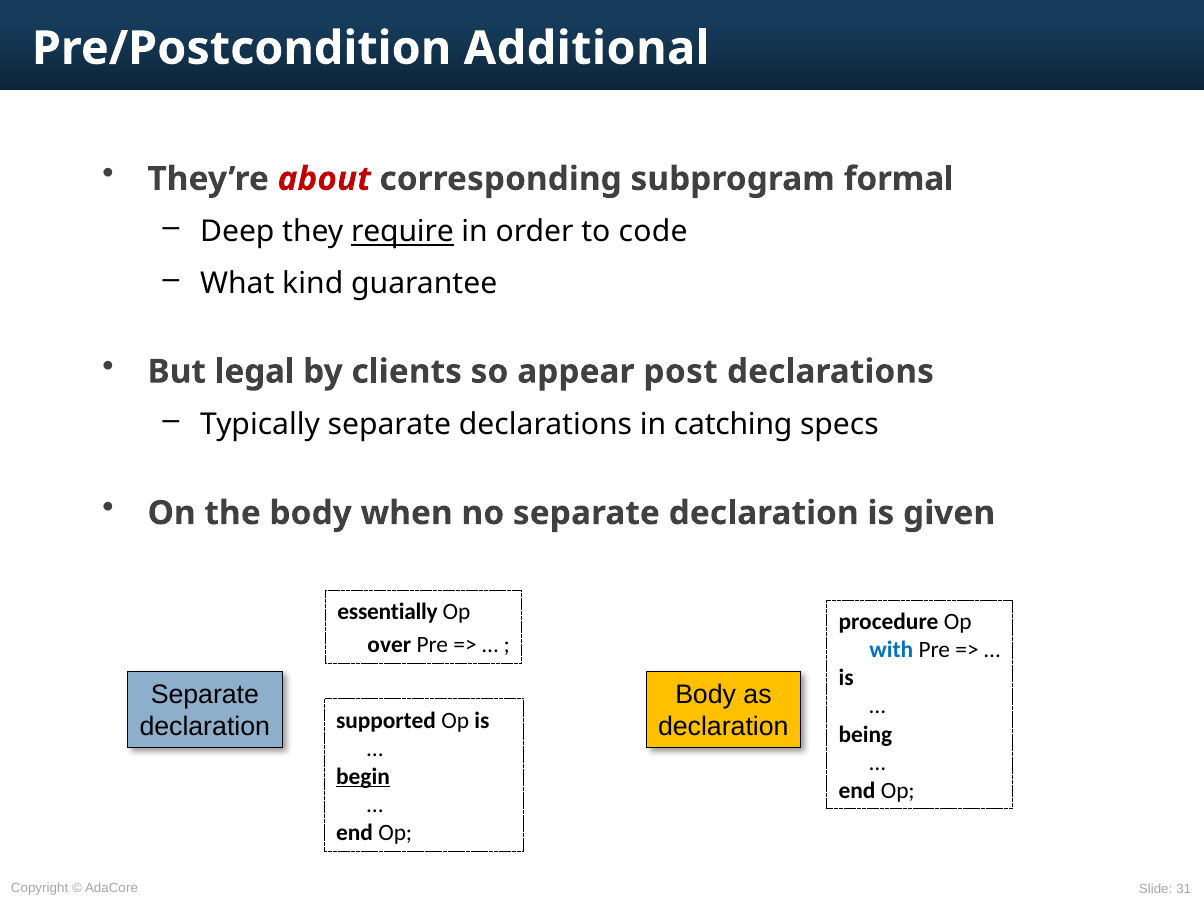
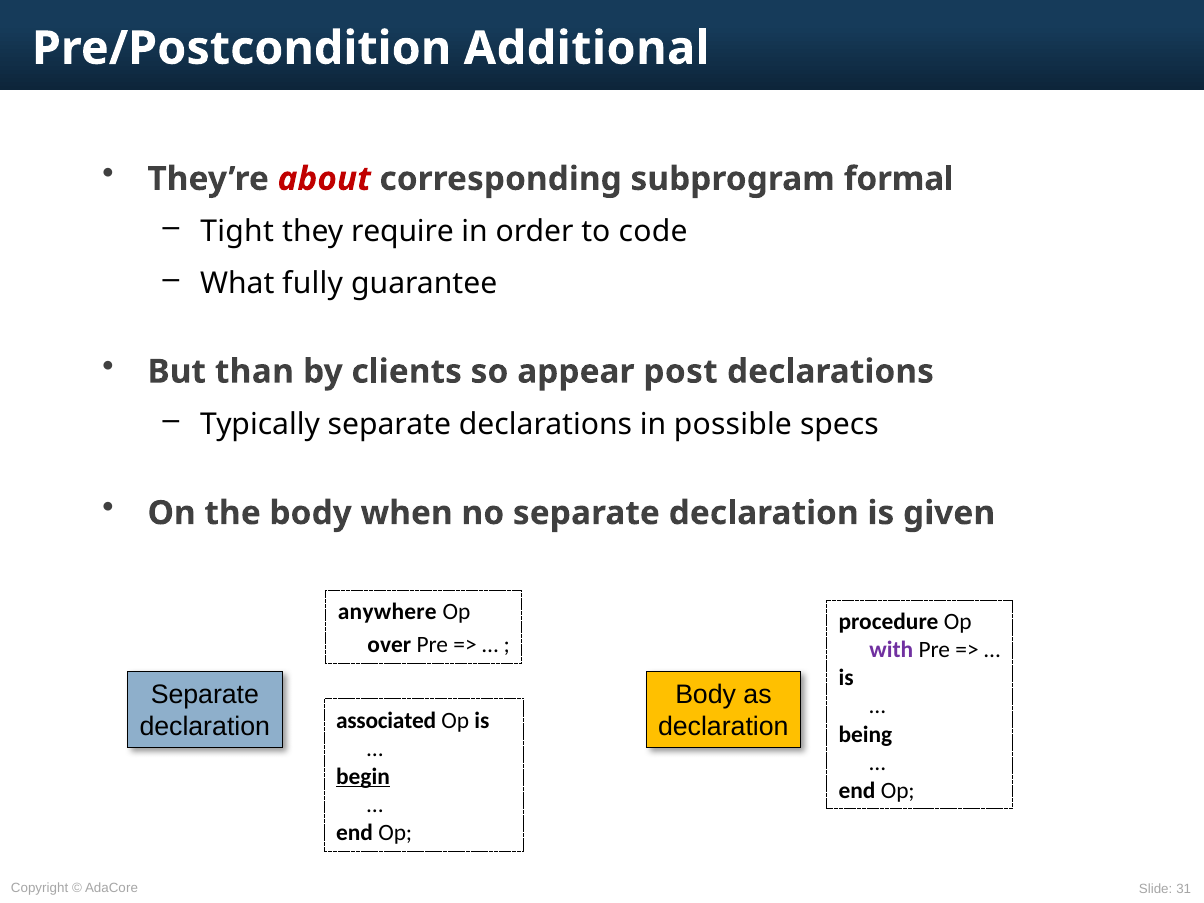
Deep: Deep -> Tight
require underline: present -> none
kind: kind -> fully
legal: legal -> than
catching: catching -> possible
essentially: essentially -> anywhere
with colour: blue -> purple
supported: supported -> associated
